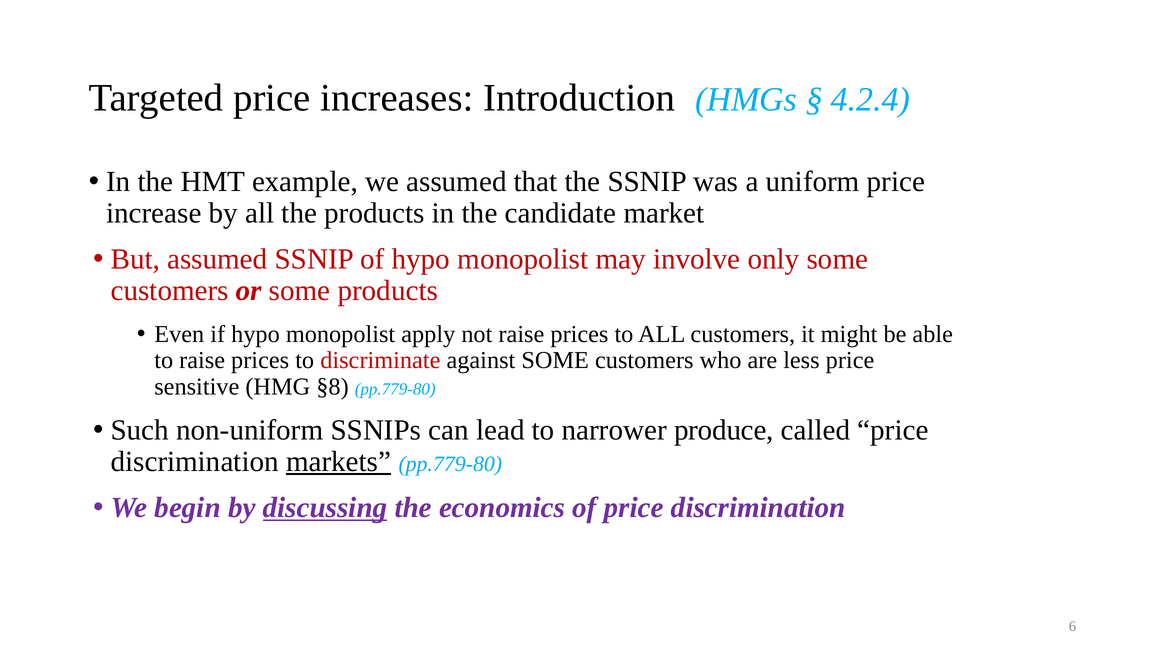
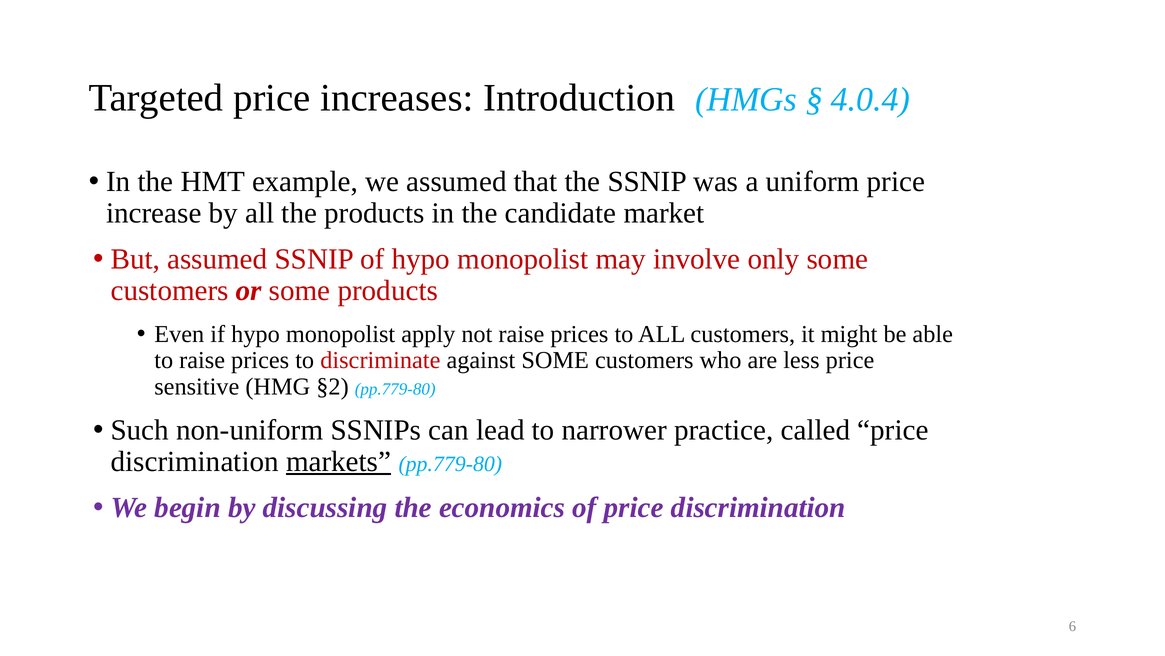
4.2.4: 4.2.4 -> 4.0.4
§8: §8 -> §2
produce: produce -> practice
discussing underline: present -> none
